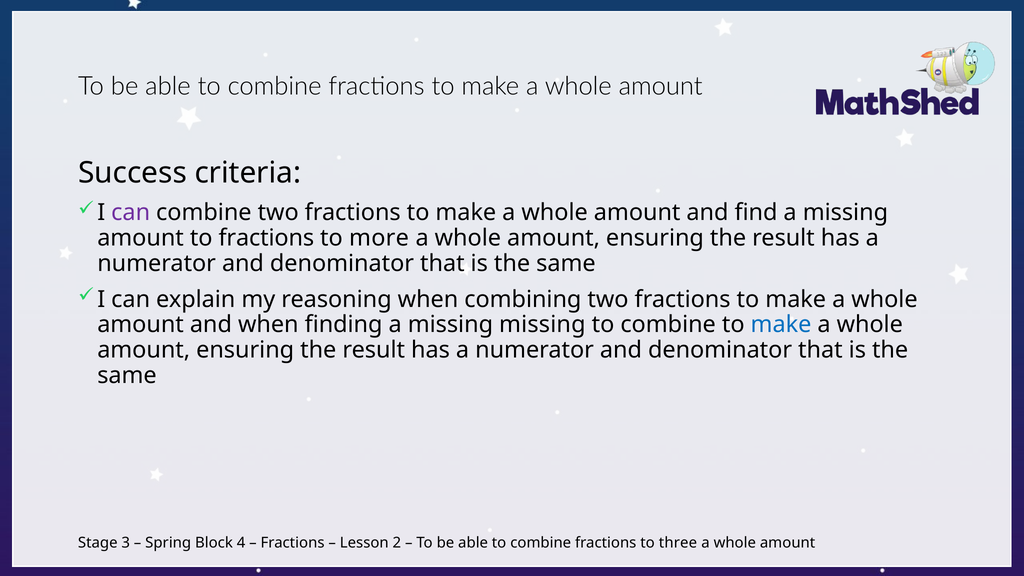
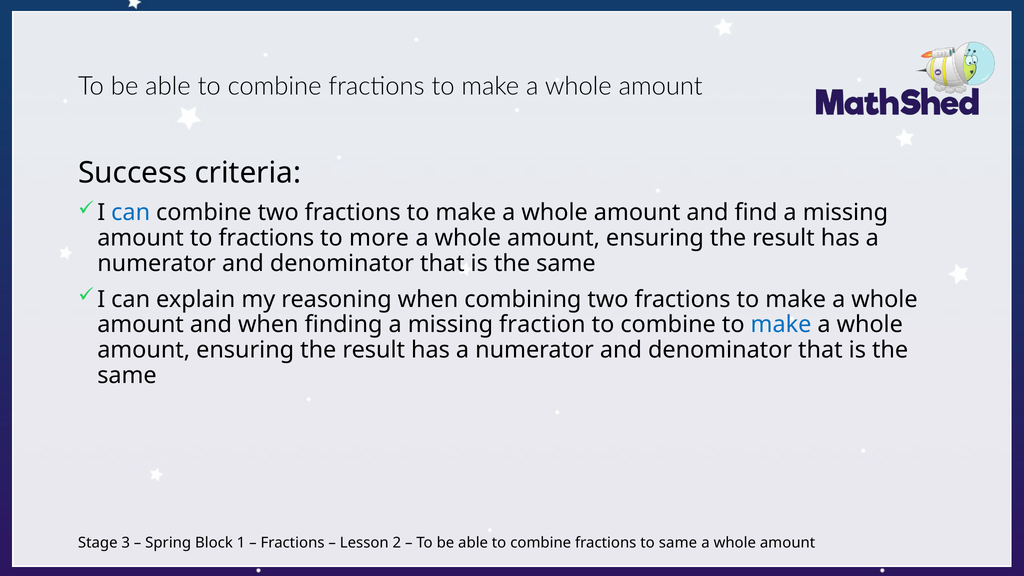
can at (131, 213) colour: purple -> blue
missing missing: missing -> fraction
4: 4 -> 1
to three: three -> same
